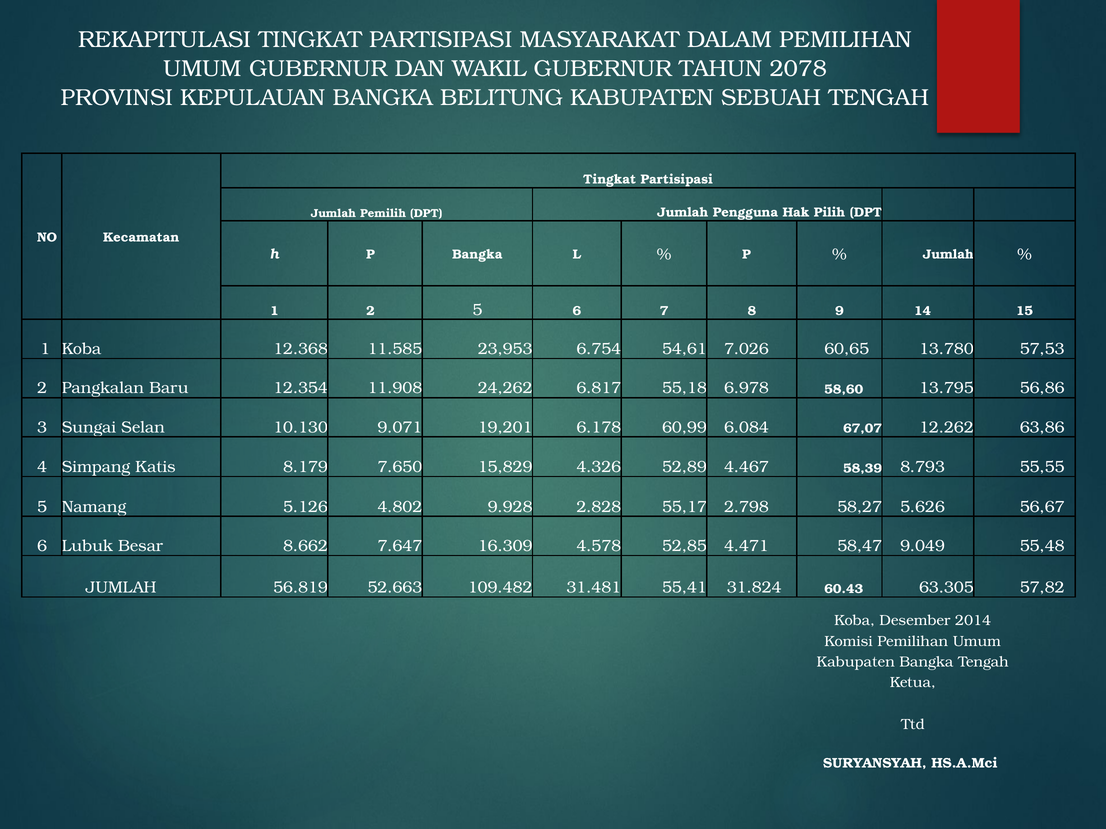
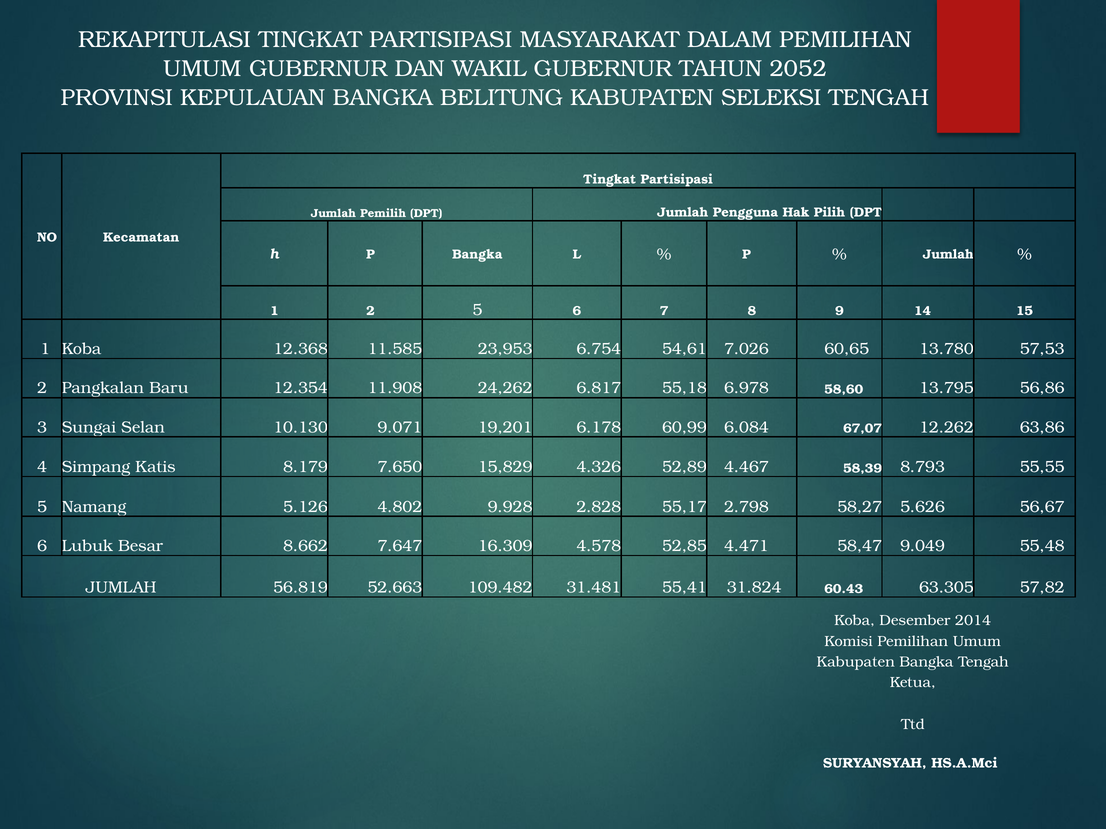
2078: 2078 -> 2052
SEBUAH: SEBUAH -> SELEKSI
